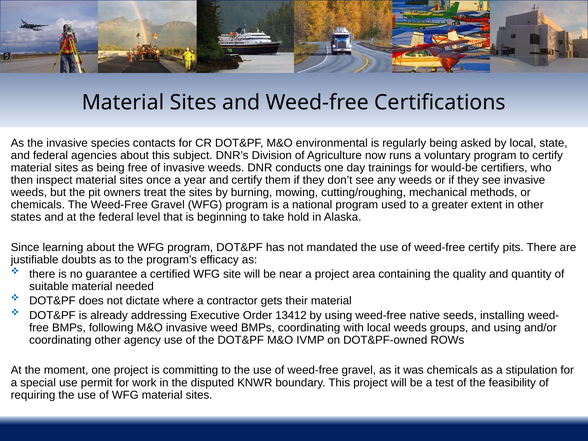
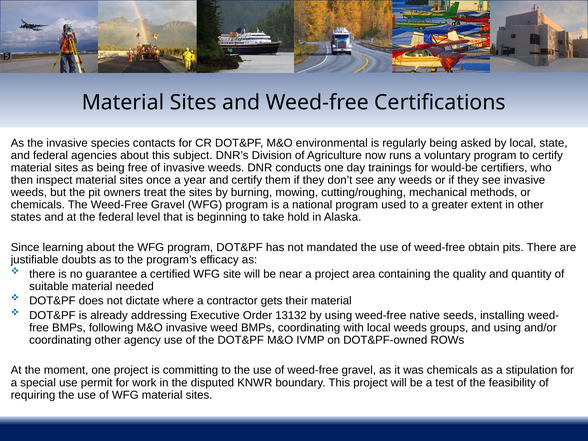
weed-free certify: certify -> obtain
13412: 13412 -> 13132
